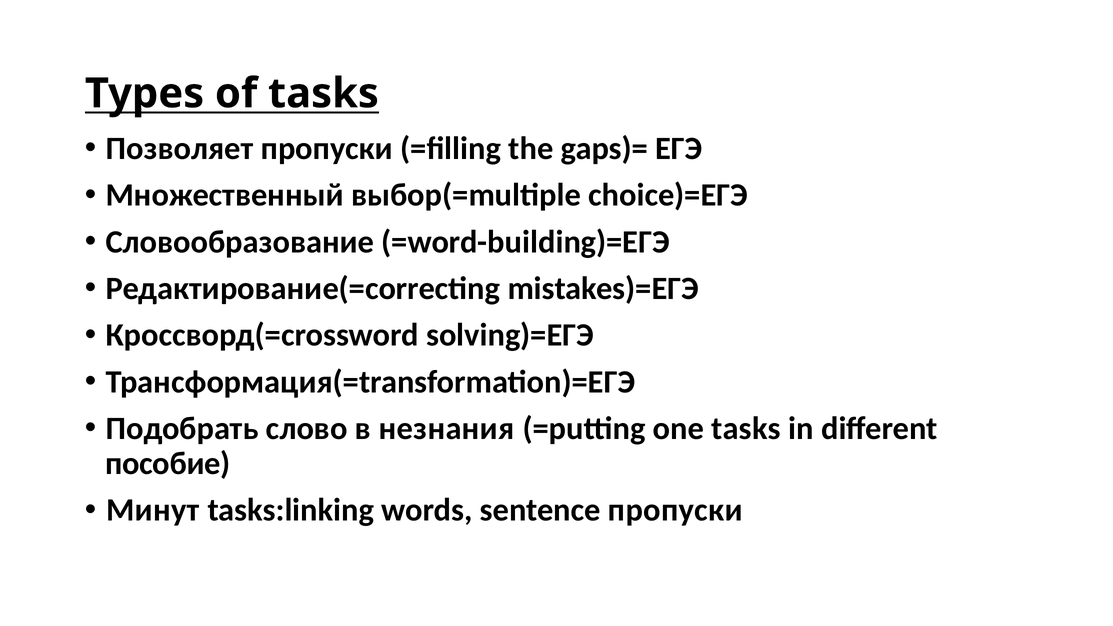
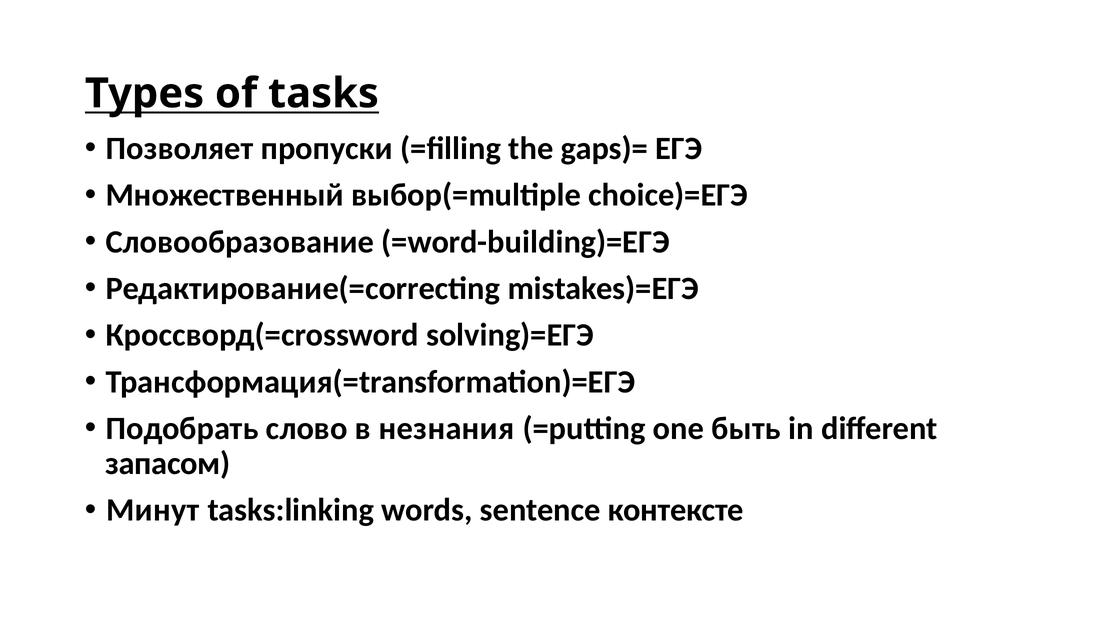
one tasks: tasks -> быть
пособие: пособие -> запасом
sentence пропуски: пропуски -> контексте
